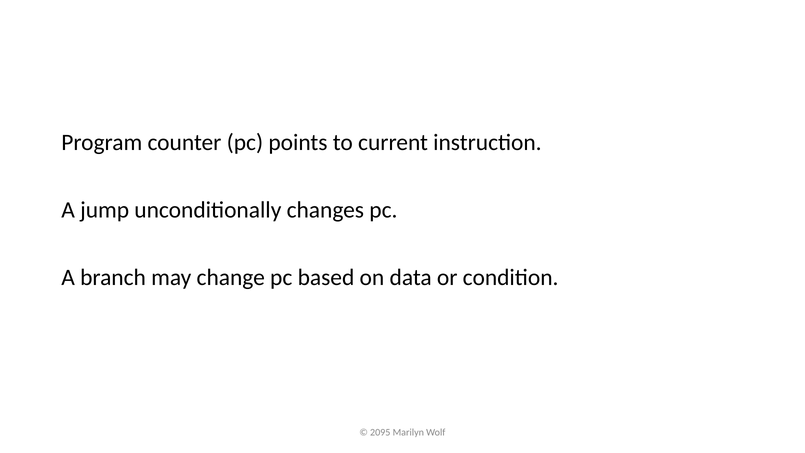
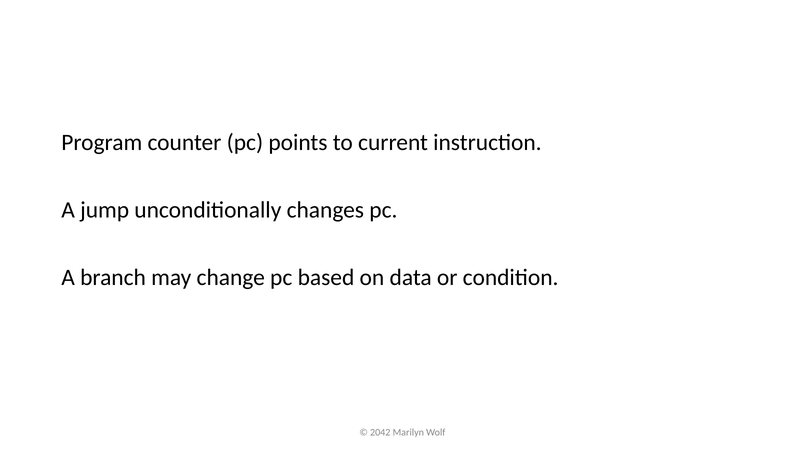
2095: 2095 -> 2042
